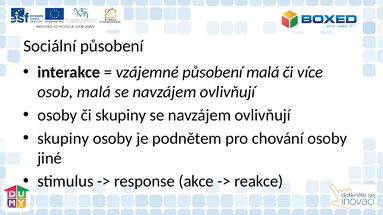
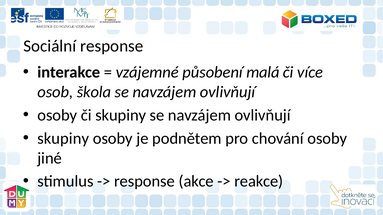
Sociální působení: působení -> response
osob malá: malá -> škola
